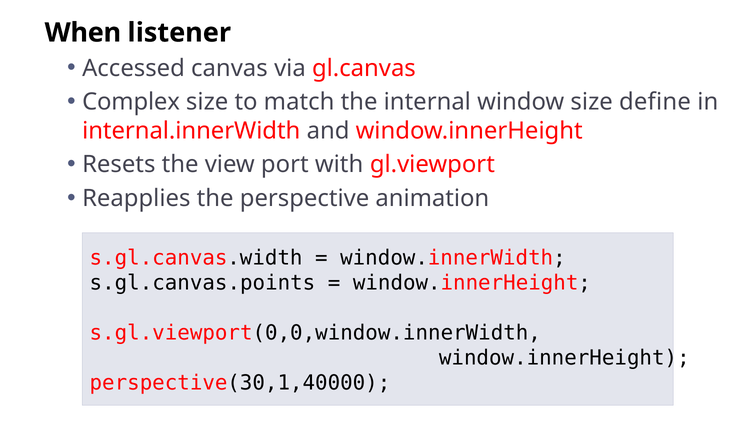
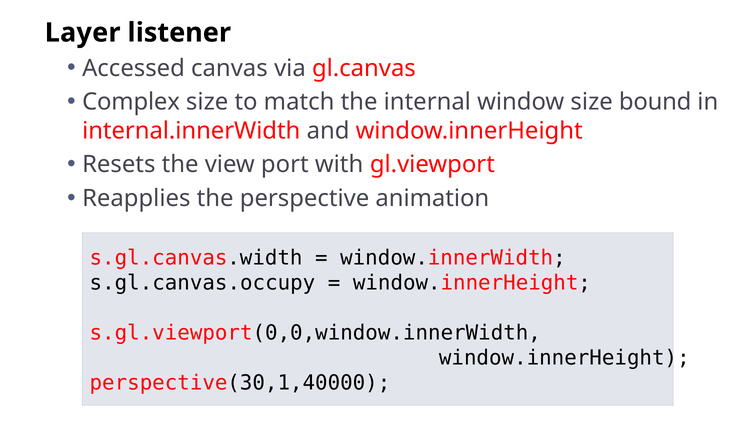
When: When -> Layer
define: define -> bound
s.gl.canvas.points: s.gl.canvas.points -> s.gl.canvas.occupy
